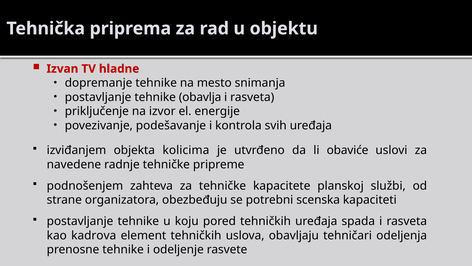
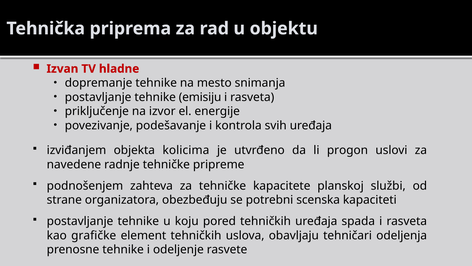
obavlja: obavlja -> emisiju
obaviće: obaviće -> progon
kadrova: kadrova -> grafičke
